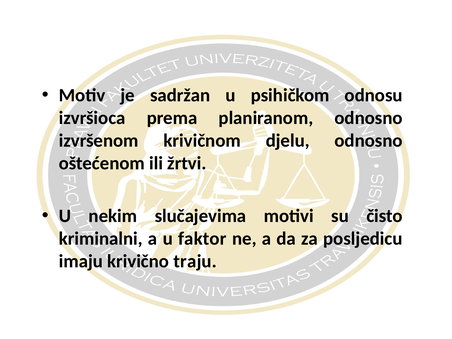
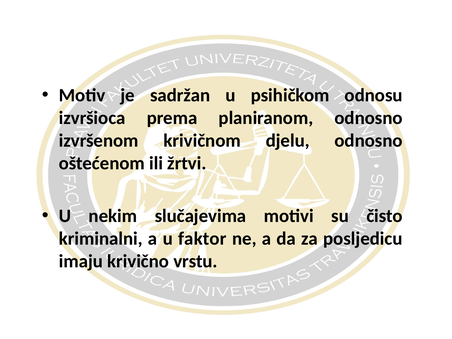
traju: traju -> vrstu
